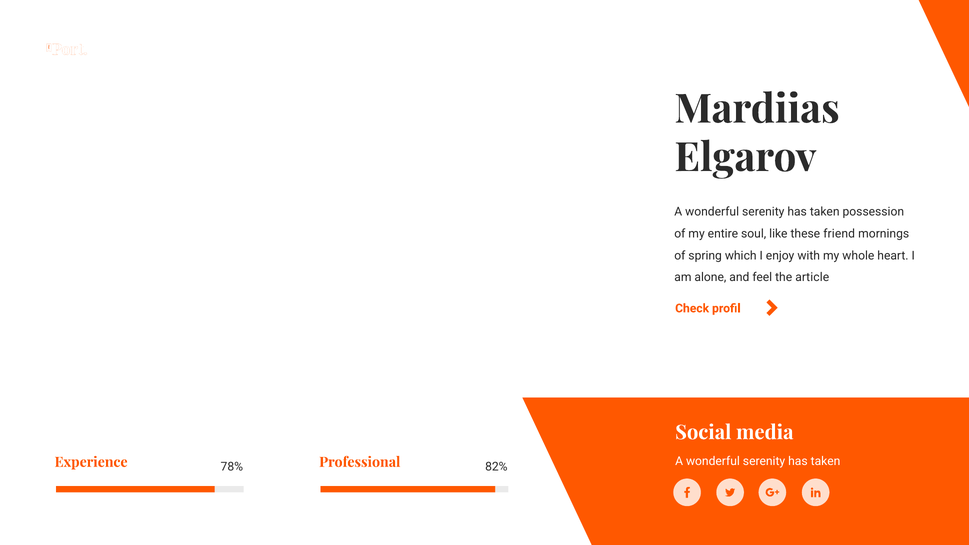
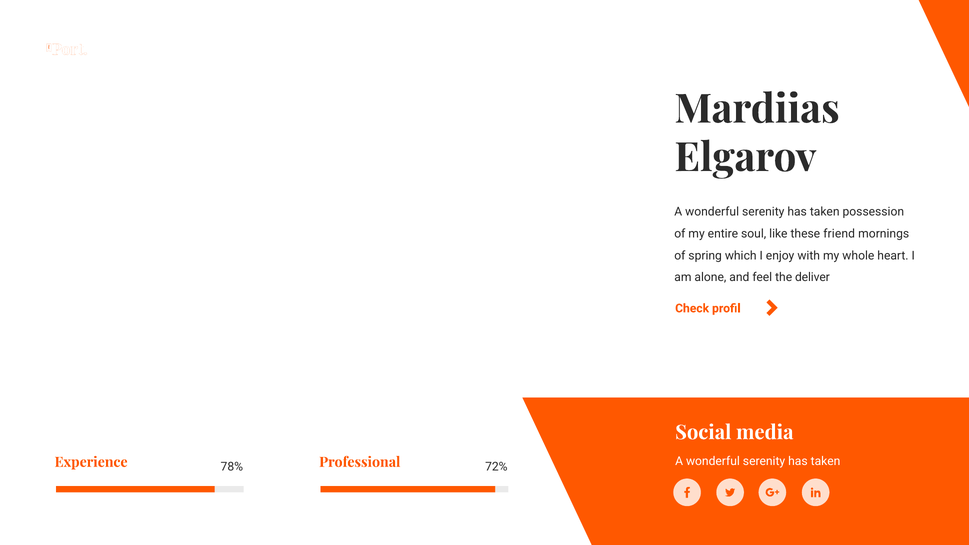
article: article -> deliver
82%: 82% -> 72%
